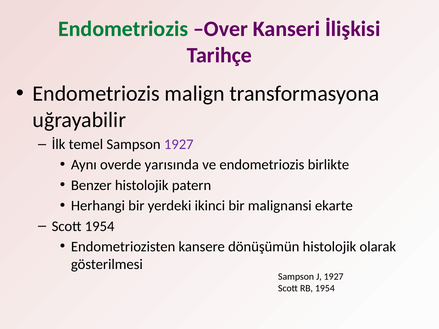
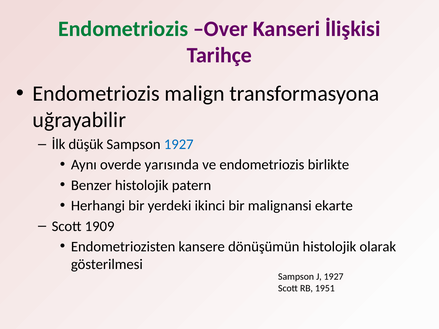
temel: temel -> düşük
1927 at (179, 144) colour: purple -> blue
Scott 1954: 1954 -> 1909
RB 1954: 1954 -> 1951
